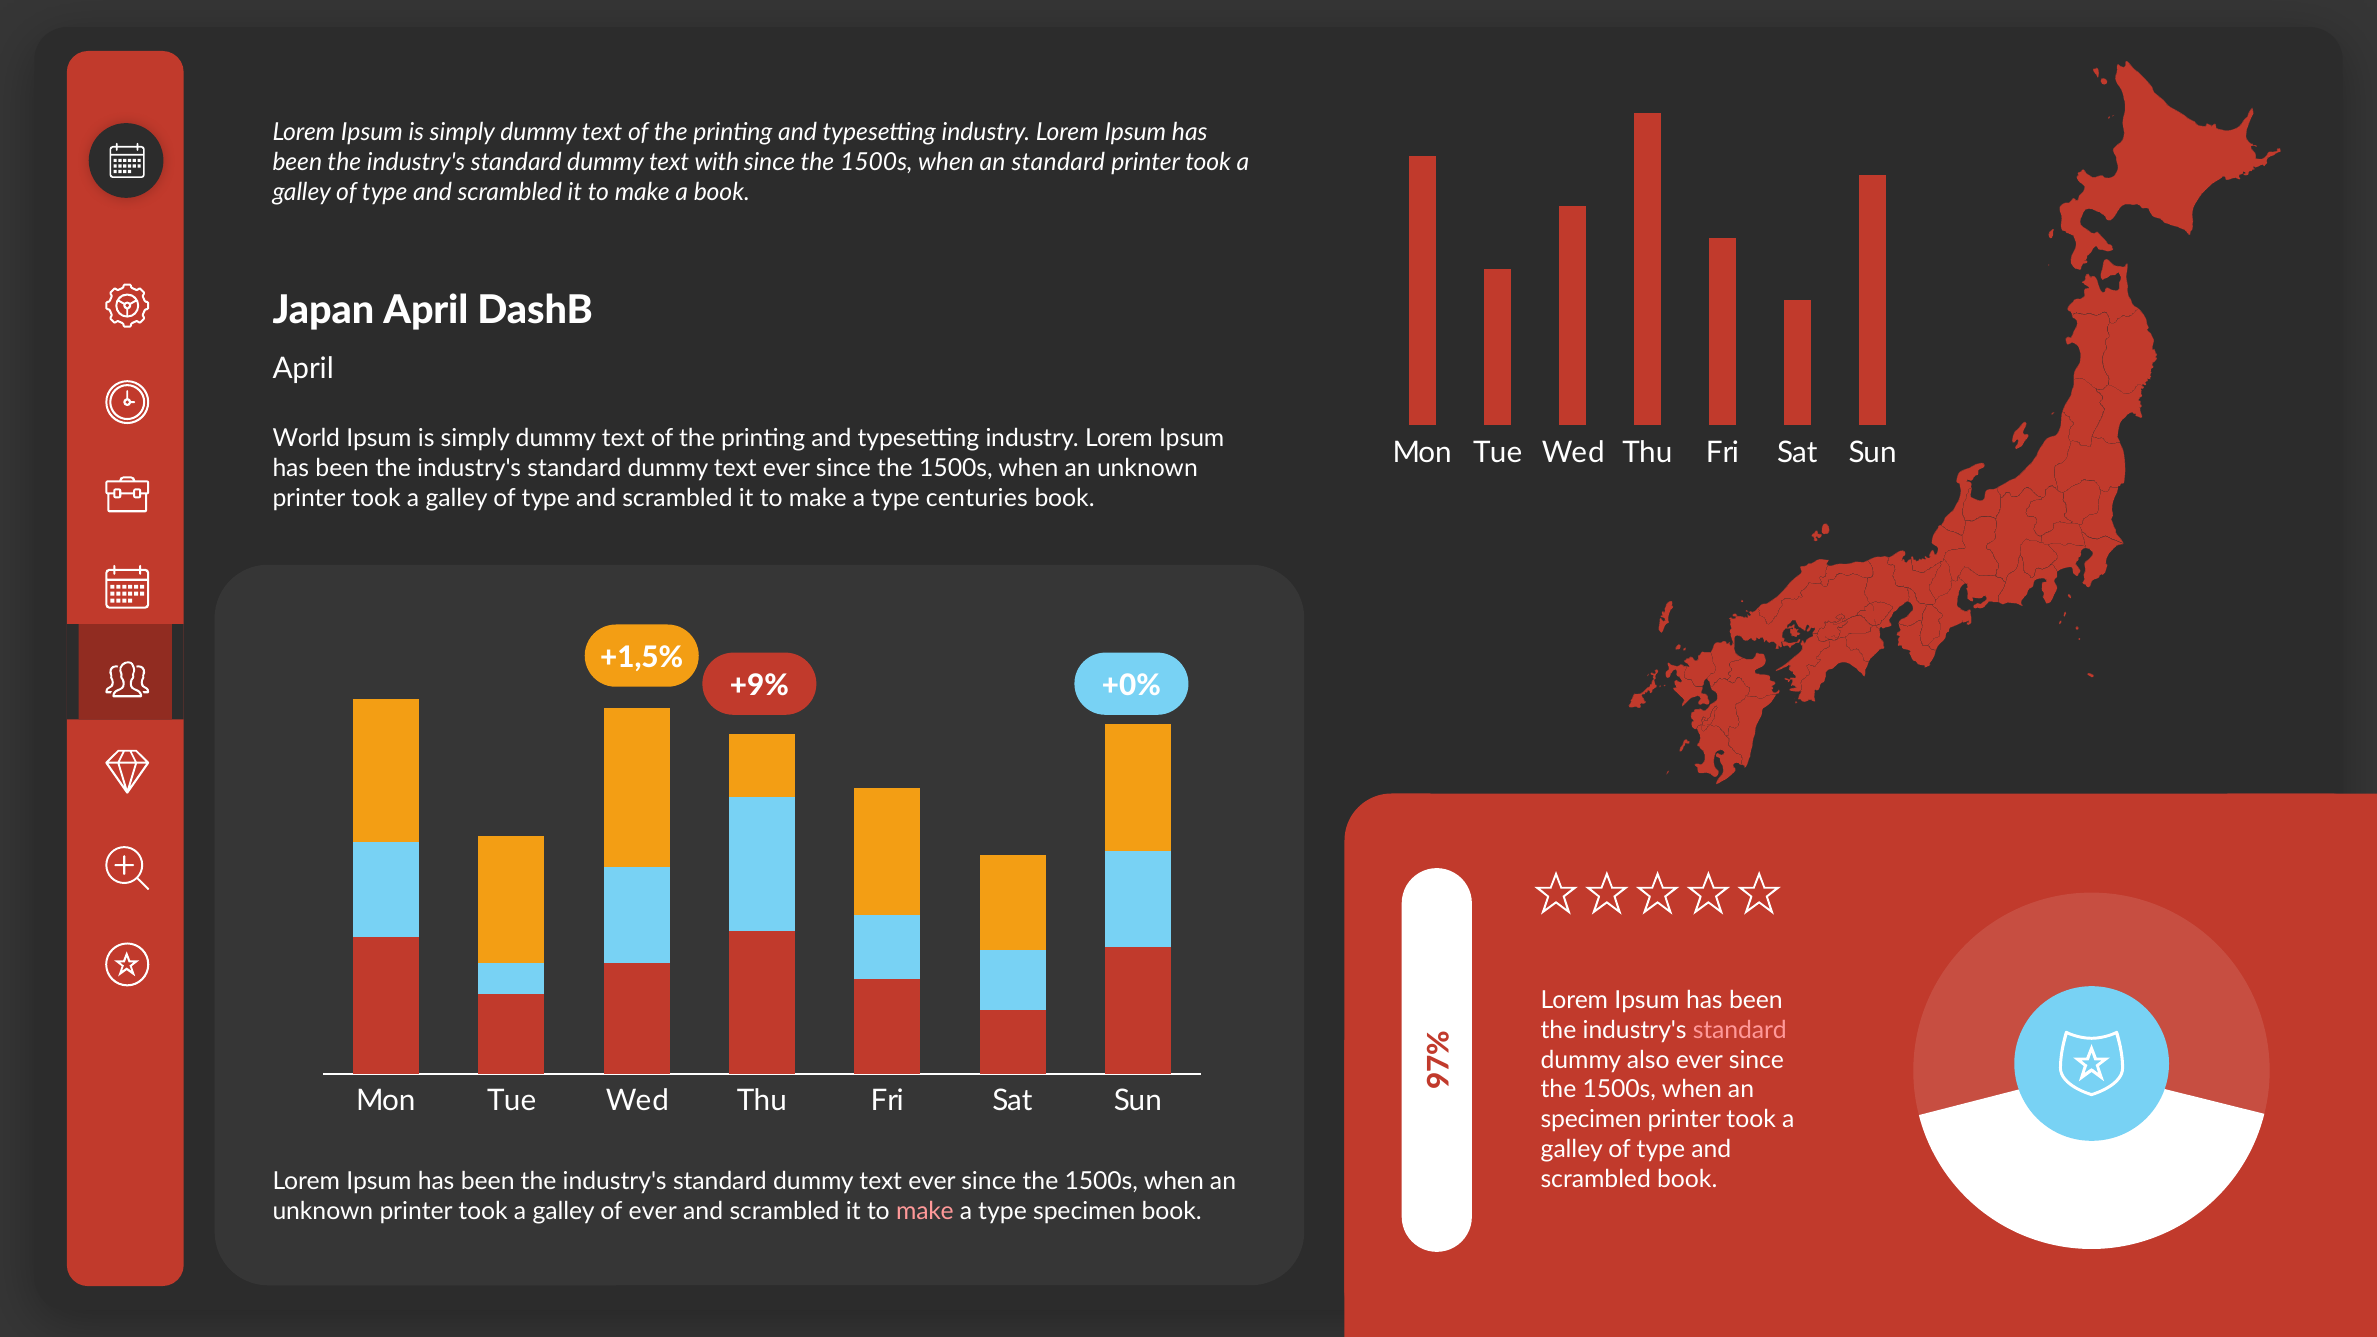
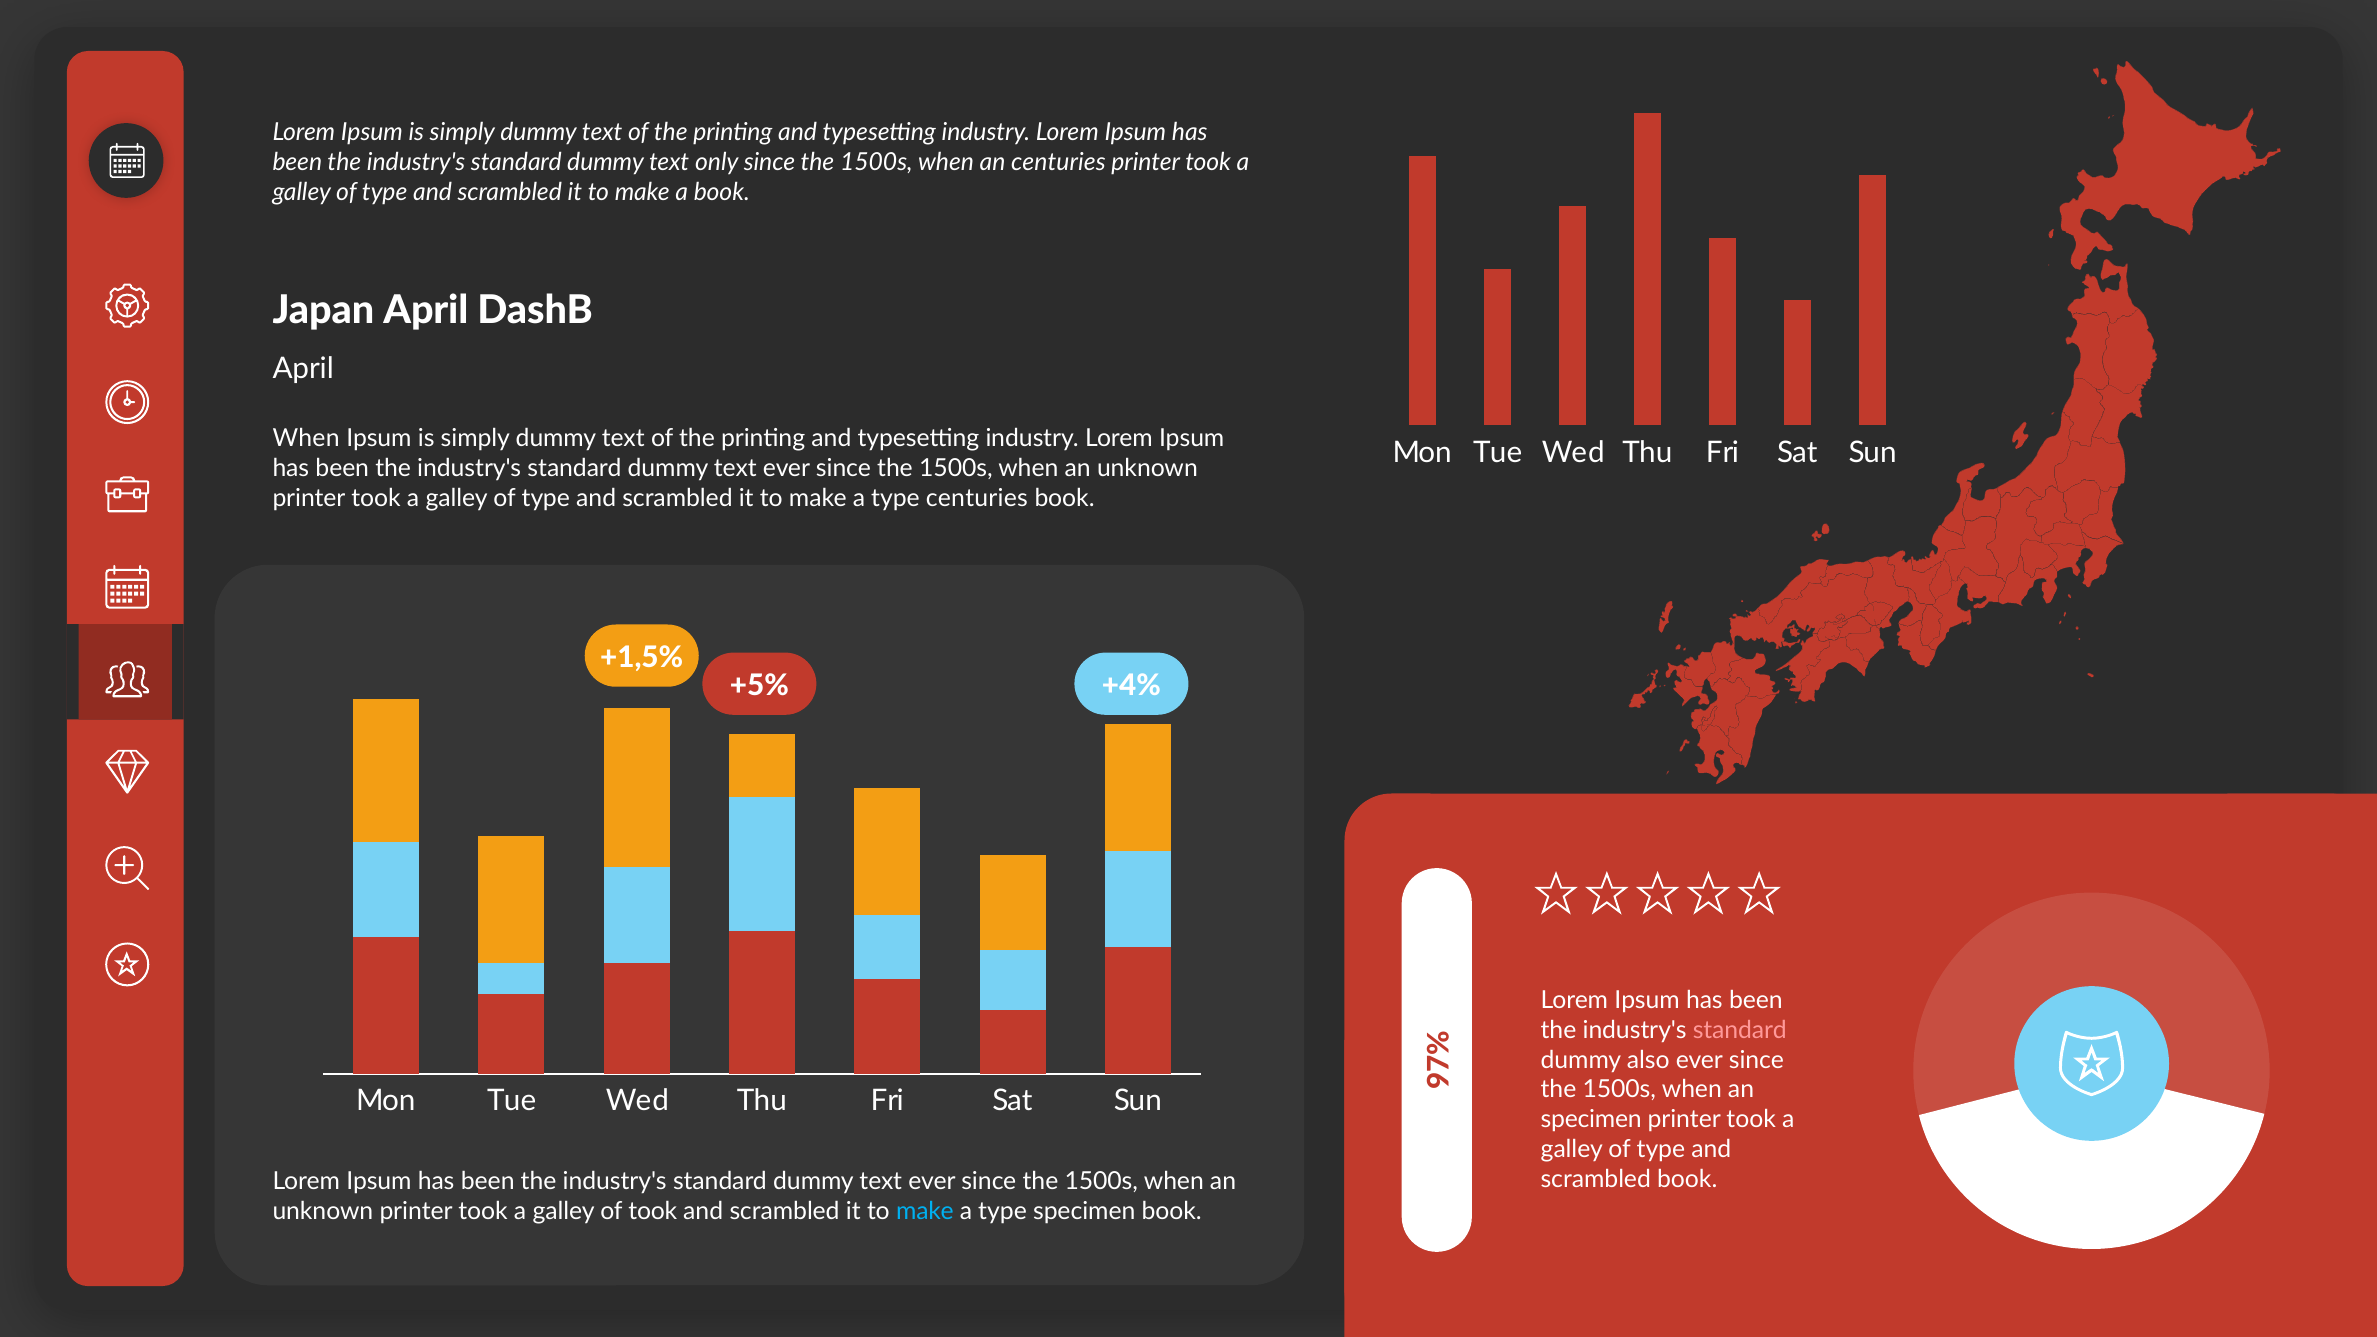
with: with -> only
an standard: standard -> centuries
World at (306, 439): World -> When
+9%: +9% -> +5%
+0%: +0% -> +4%
of ever: ever -> took
make at (925, 1211) colour: pink -> light blue
